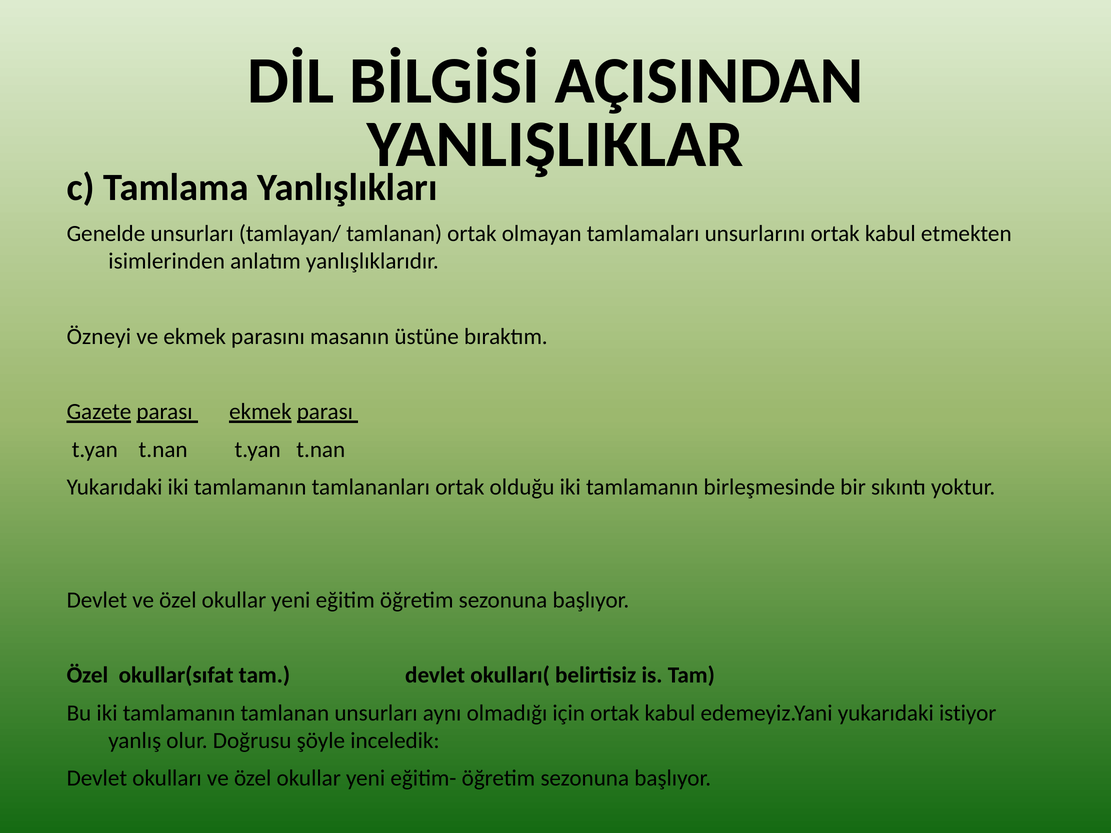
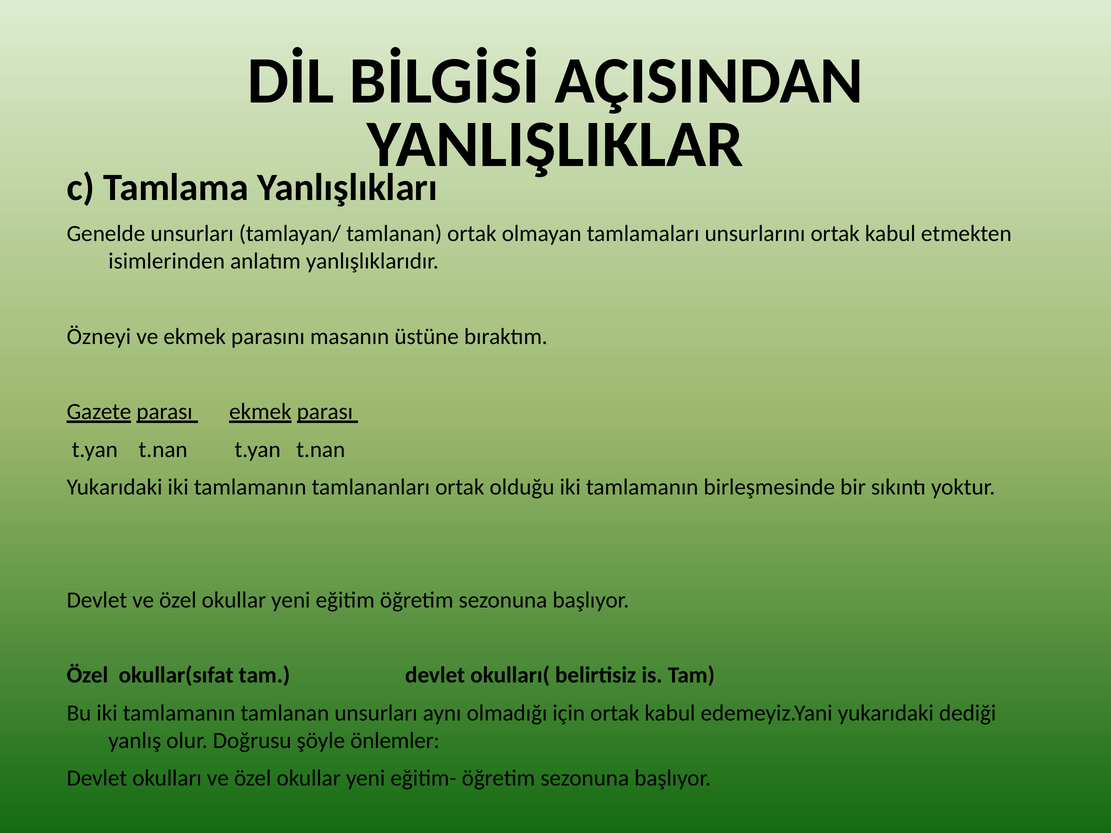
istiyor: istiyor -> dediği
inceledik: inceledik -> önlemler
